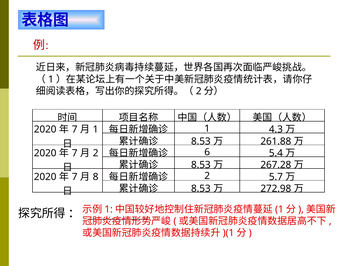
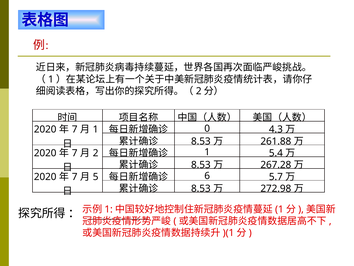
1 at (207, 128): 1 -> 0
6 at (207, 152): 6 -> 1
2 at (207, 176): 2 -> 6
8: 8 -> 5
